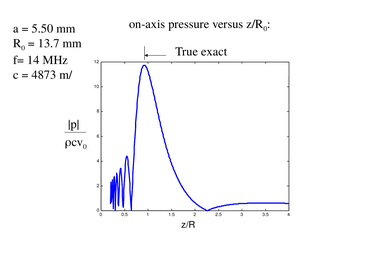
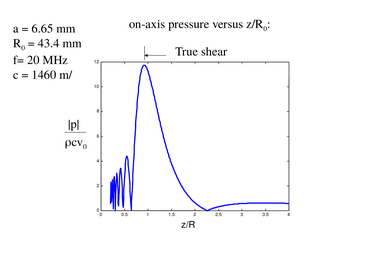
5.50: 5.50 -> 6.65
13.7: 13.7 -> 43.4
exact: exact -> shear
14: 14 -> 20
4873: 4873 -> 1460
